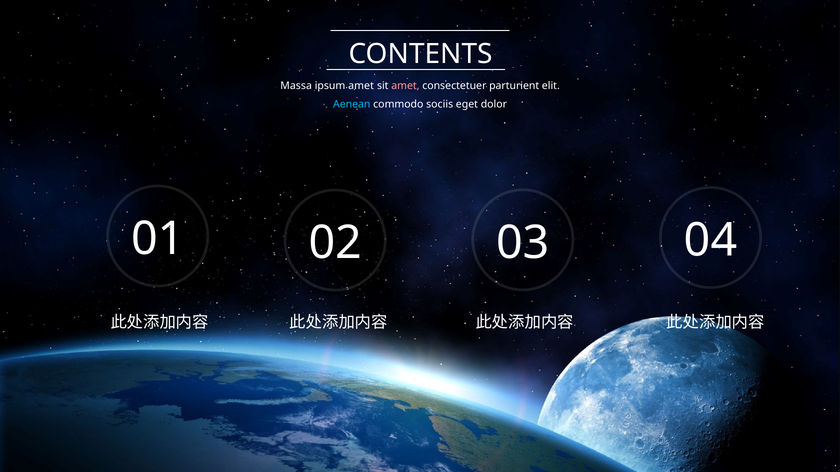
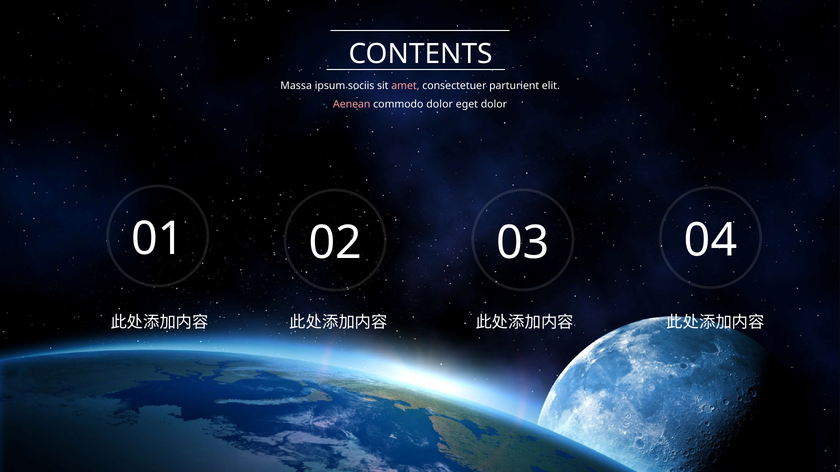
ipsum amet: amet -> sociis
Aenean colour: light blue -> pink
commodo sociis: sociis -> dolor
